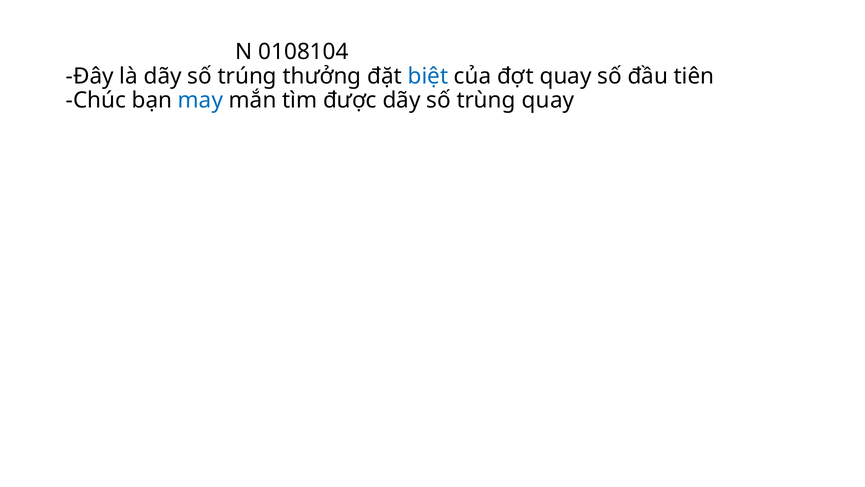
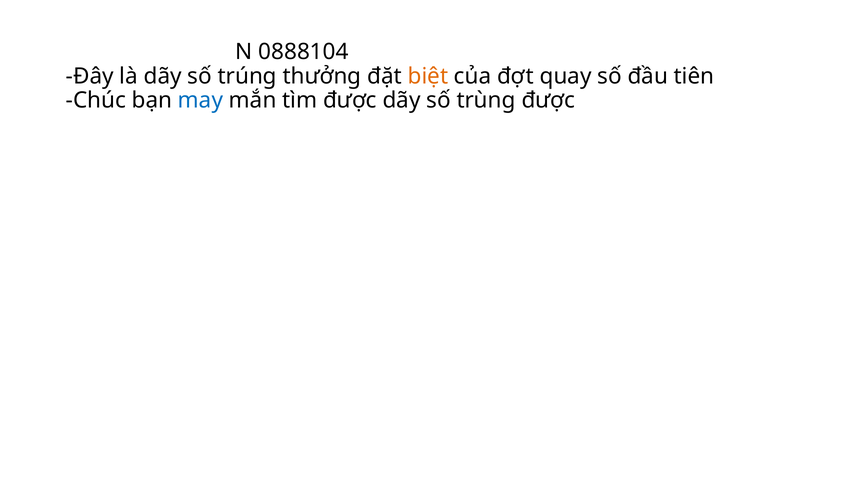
0108104: 0108104 -> 0888104
biệt colour: blue -> orange
trùng quay: quay -> được
